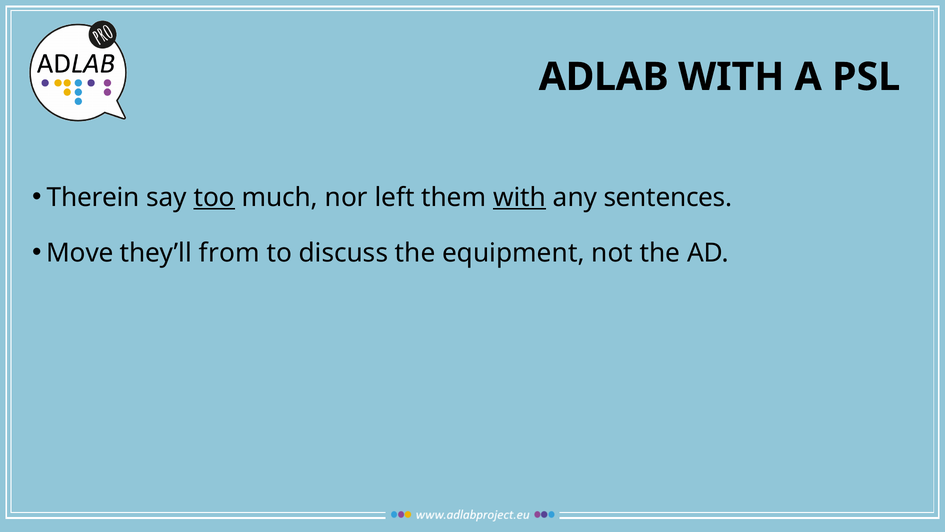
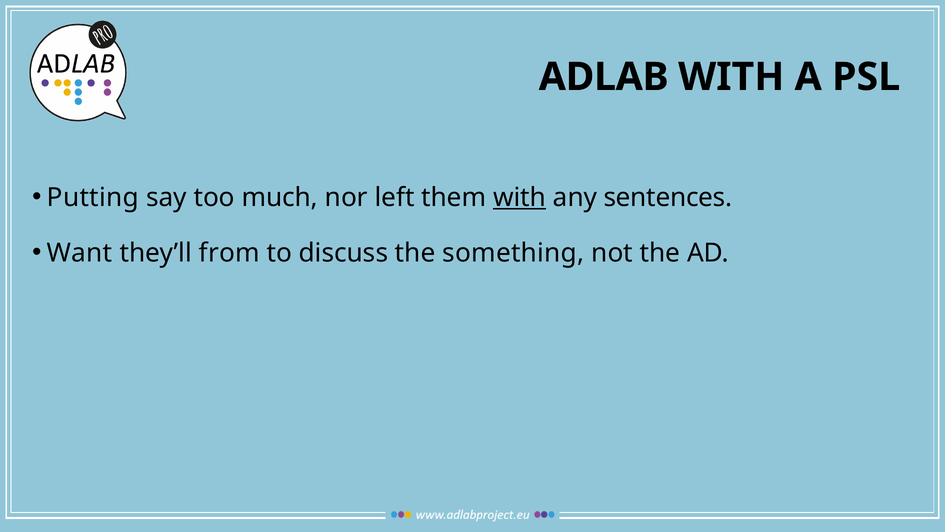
Therein: Therein -> Putting
too underline: present -> none
Move: Move -> Want
equipment: equipment -> something
